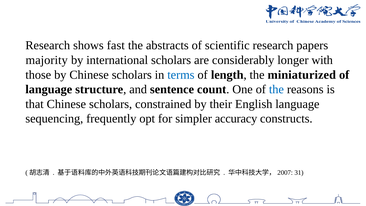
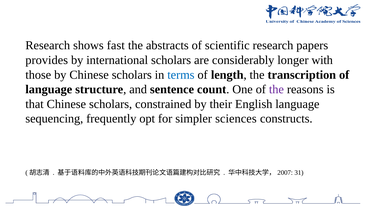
majority: majority -> provides
miniaturized: miniaturized -> transcription
the at (276, 89) colour: blue -> purple
accuracy: accuracy -> sciences
